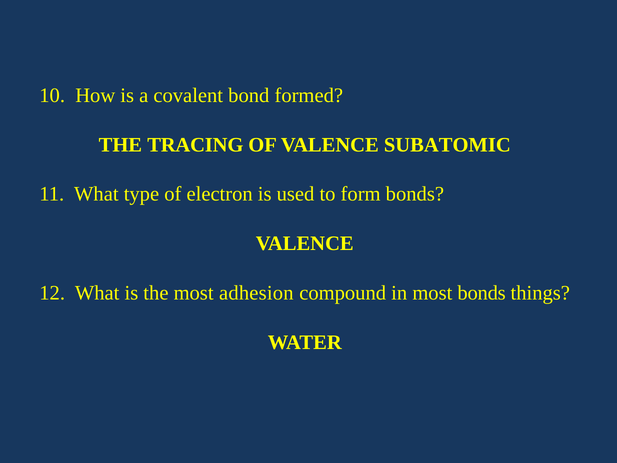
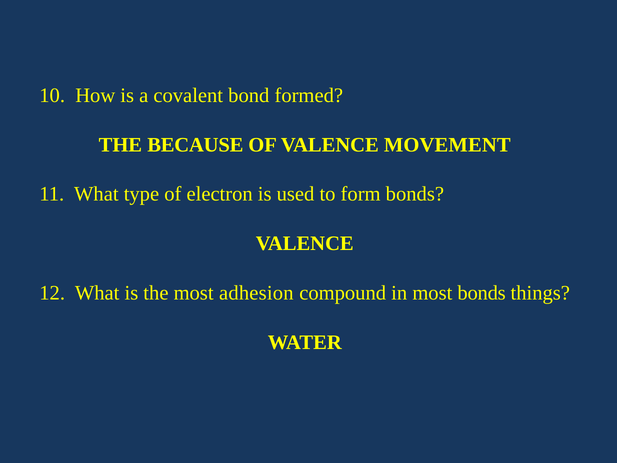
TRACING: TRACING -> BECAUSE
SUBATOMIC: SUBATOMIC -> MOVEMENT
